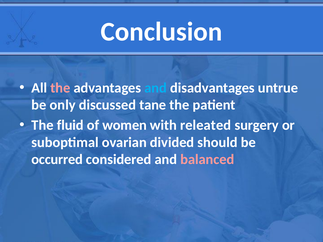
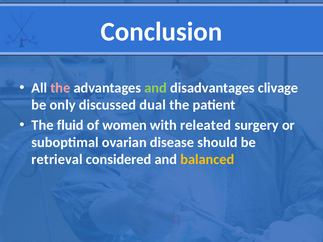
and at (156, 88) colour: light blue -> light green
untrue: untrue -> clivage
tane: tane -> dual
divided: divided -> disease
occurred: occurred -> retrieval
balanced colour: pink -> yellow
